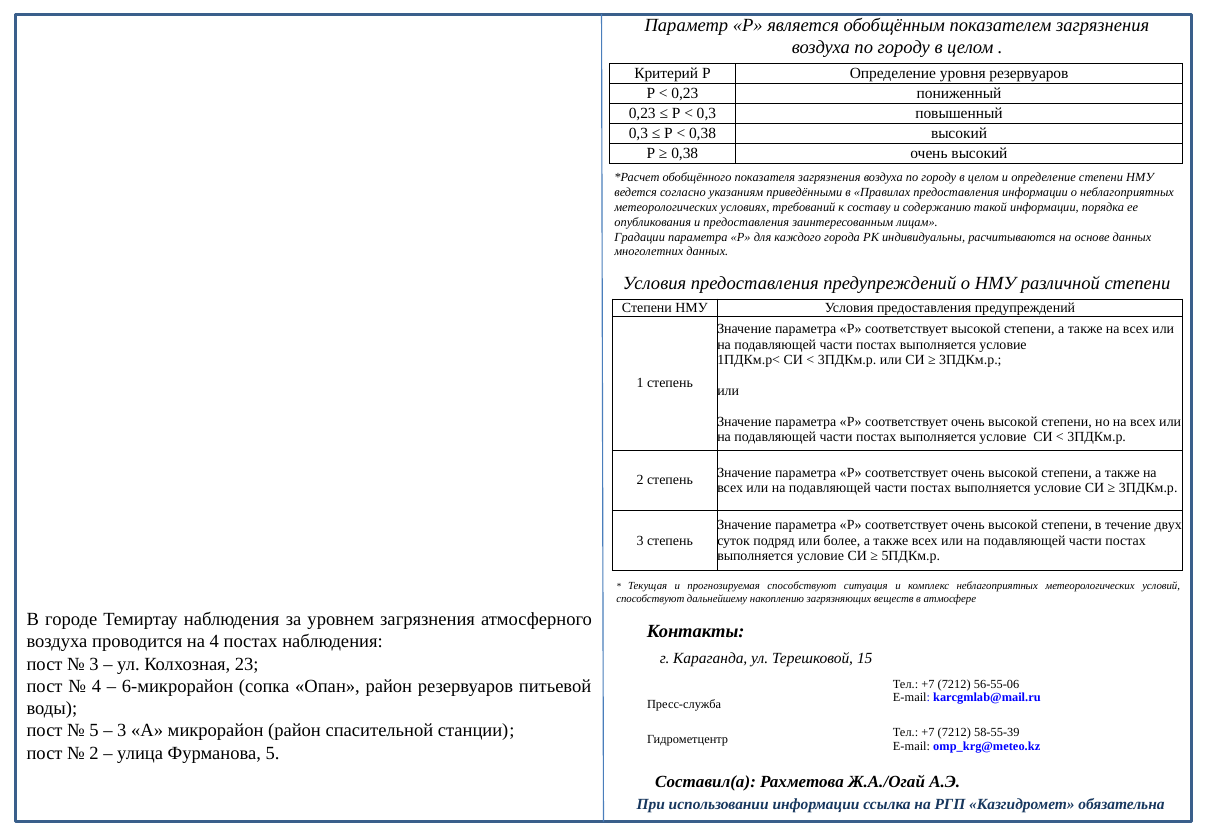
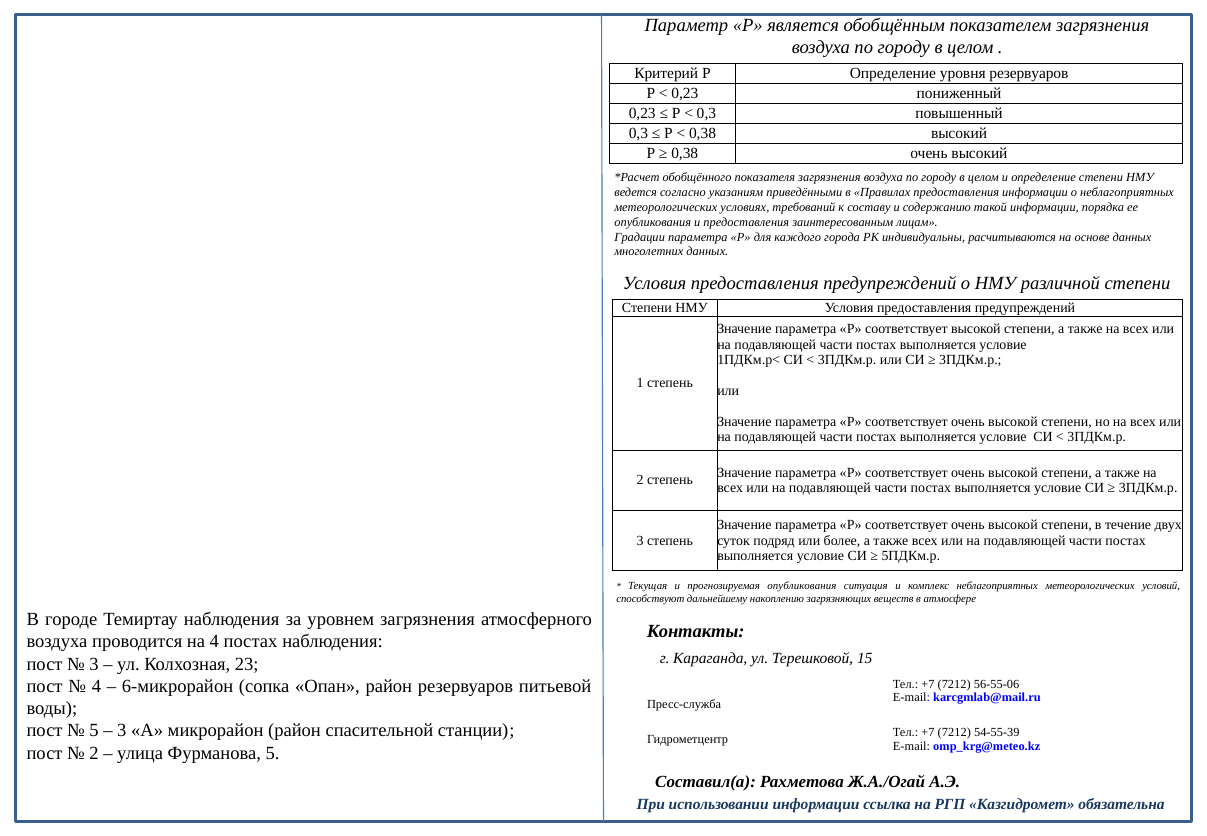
прогнозируемая способствуют: способствуют -> опубликования
58-55-39: 58-55-39 -> 54-55-39
